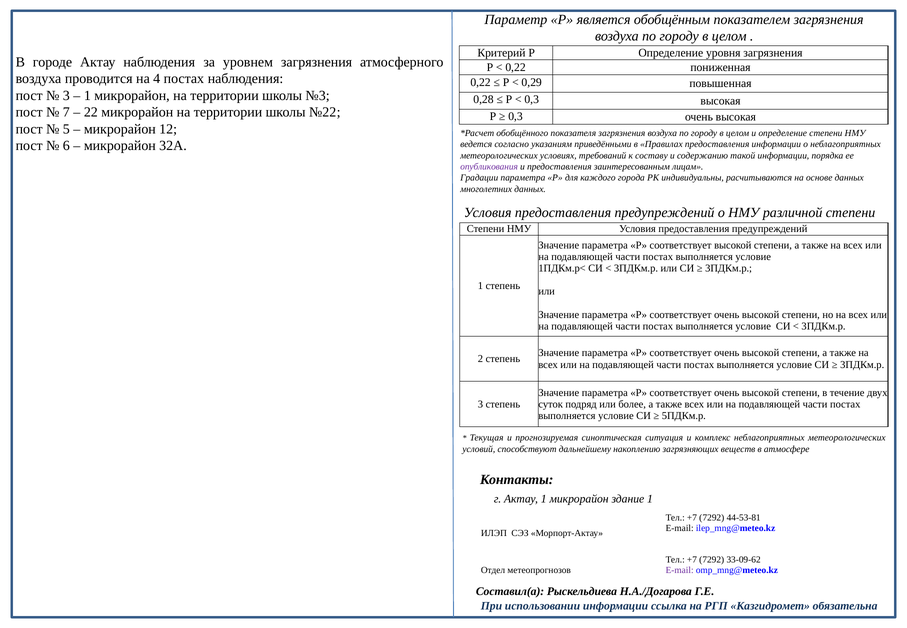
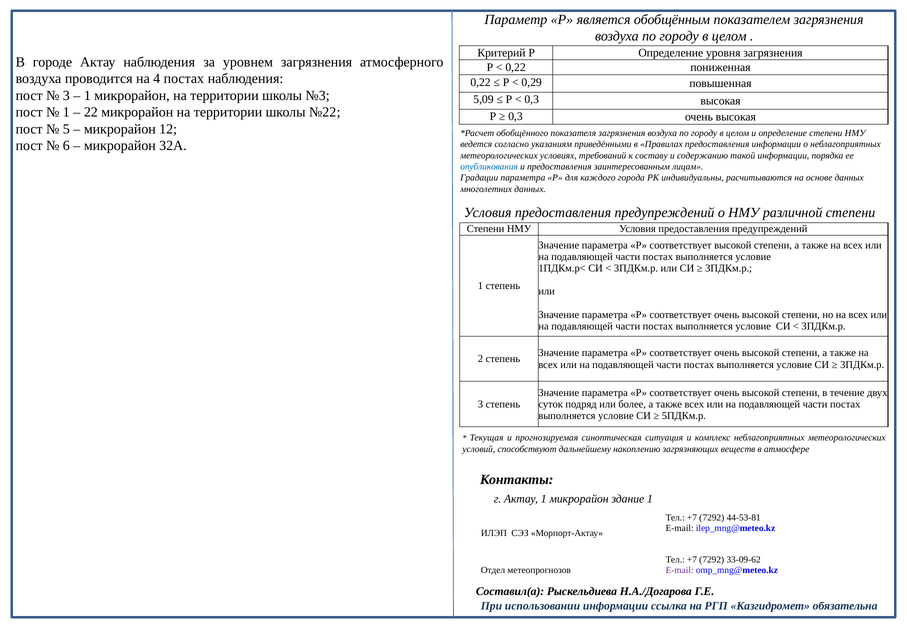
0,28: 0,28 -> 5,09
7 at (66, 112): 7 -> 1
опубликования colour: purple -> blue
